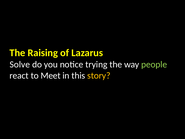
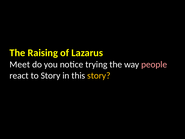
Solve: Solve -> Meet
people colour: light green -> pink
to Meet: Meet -> Story
